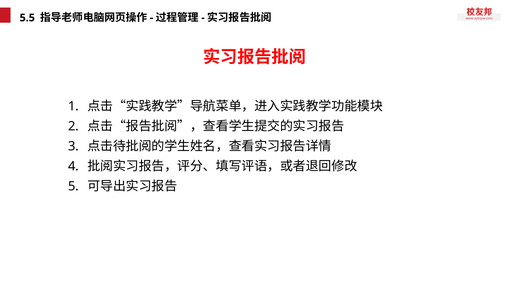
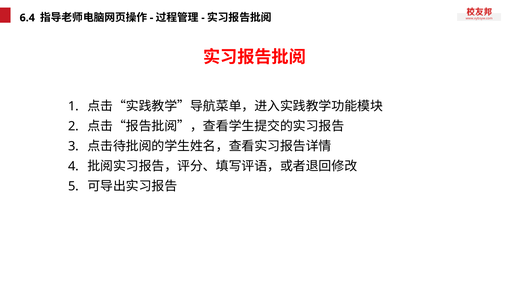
5.5: 5.5 -> 6.4
